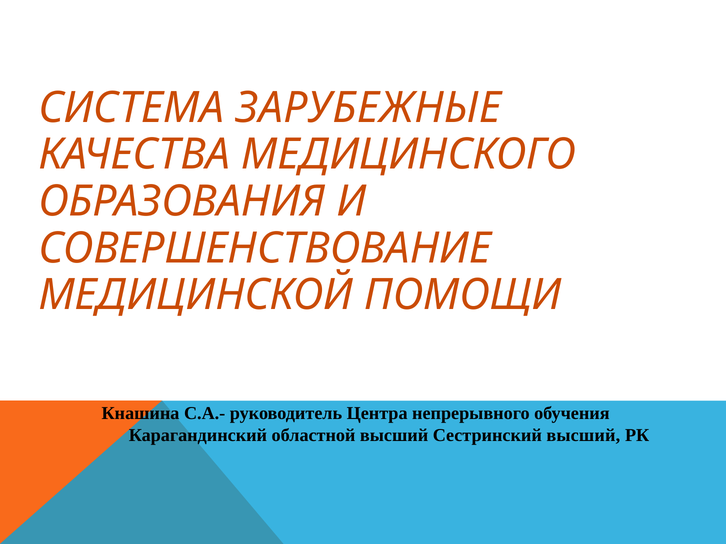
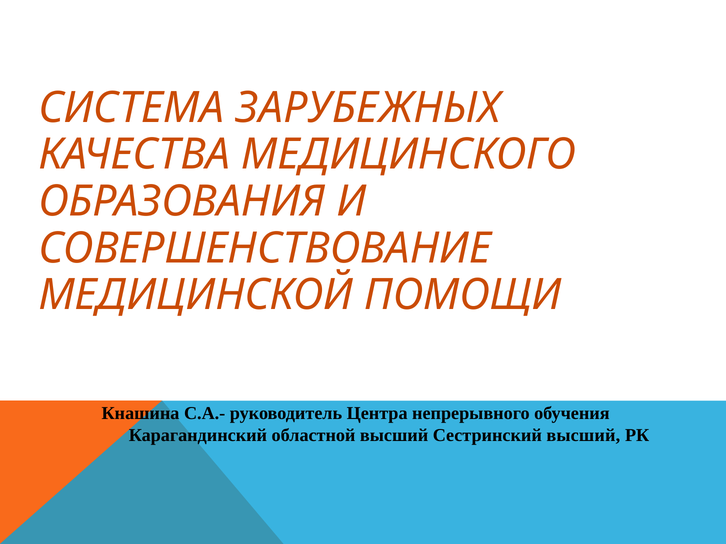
ЗАРУБЕЖНЫЕ: ЗАРУБЕЖНЫЕ -> ЗАРУБЕЖНЫХ
